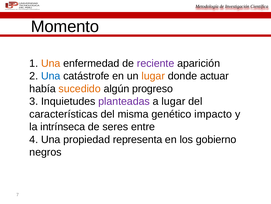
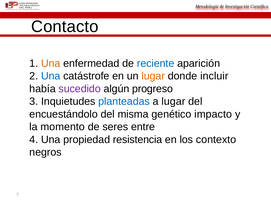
Momento: Momento -> Contacto
reciente colour: purple -> blue
actuar: actuar -> incluir
sucedido colour: orange -> purple
planteadas colour: purple -> blue
características: características -> encuestándolo
intrínseca: intrínseca -> momento
representa: representa -> resistencia
gobierno: gobierno -> contexto
